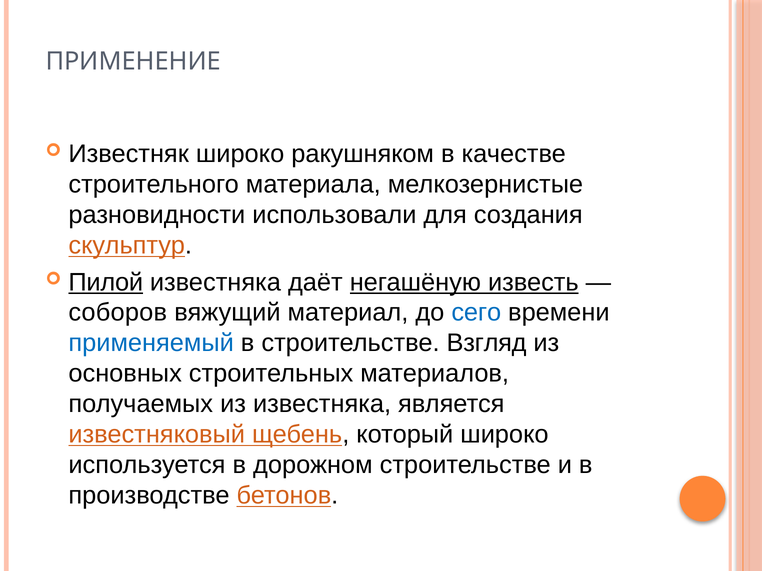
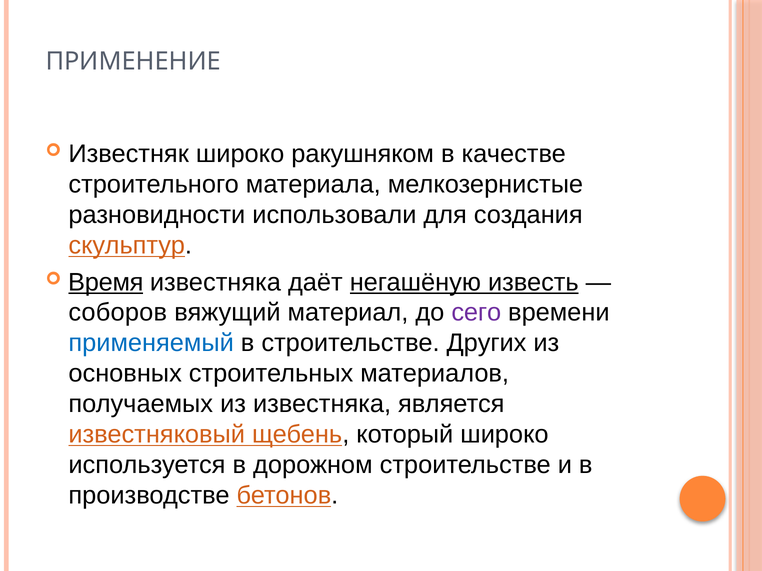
Пилой: Пилой -> Время
сего colour: blue -> purple
Взгляд: Взгляд -> Других
